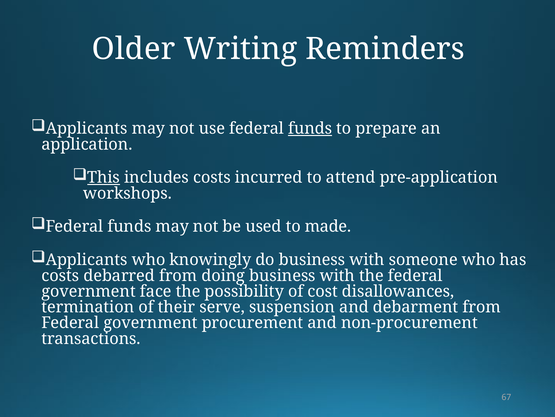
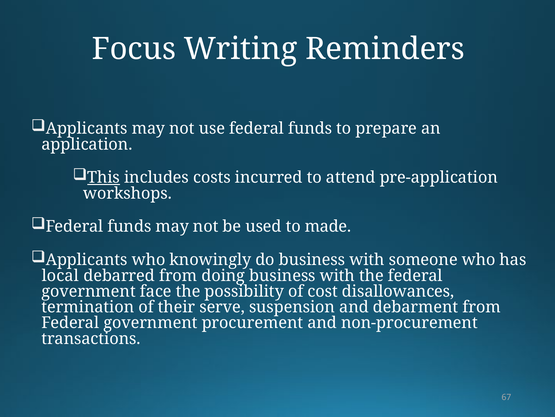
Older: Older -> Focus
funds at (310, 128) underline: present -> none
costs at (60, 275): costs -> local
